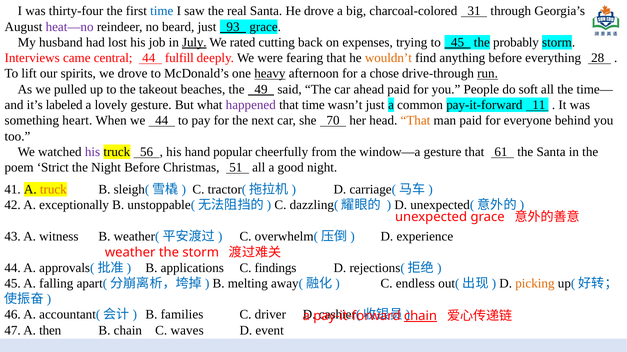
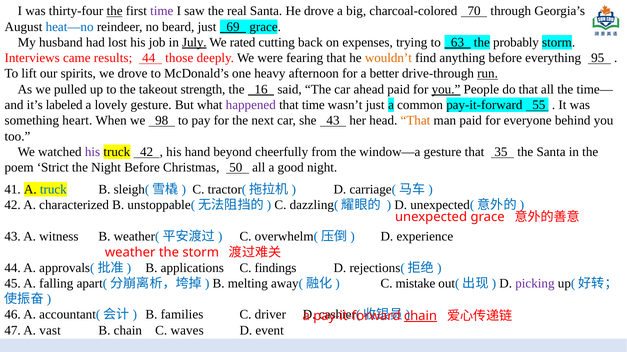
the at (115, 11) underline: none -> present
time at (162, 11) colour: blue -> purple
31: 31 -> 70
heat—no colour: purple -> blue
93: 93 -> 69
to 45: 45 -> 63
central: central -> results
fulfill: fulfill -> those
28: 28 -> 95
heavy underline: present -> none
chose: chose -> better
beaches: beaches -> strength
49: 49 -> 16
you at (446, 89) underline: none -> present
do soft: soft -> that
11: 11 -> 55
we 44: 44 -> 98
she 70: 70 -> 43
truck 56: 56 -> 42
popular: popular -> beyond
61: 61 -> 35
51: 51 -> 50
truck at (53, 190) colour: orange -> blue
exceptionally: exceptionally -> characterized
endless: endless -> mistake
picking colour: orange -> purple
then: then -> vast
